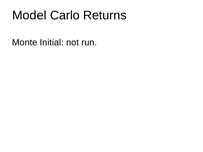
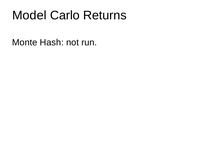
Initial: Initial -> Hash
